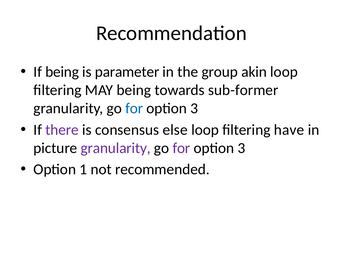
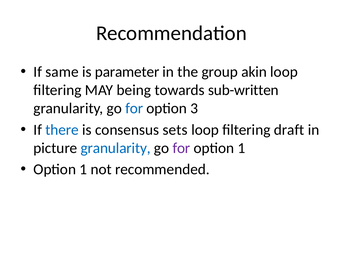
If being: being -> same
sub-former: sub-former -> sub-written
there colour: purple -> blue
else: else -> sets
have: have -> draft
granularity at (116, 148) colour: purple -> blue
3 at (241, 148): 3 -> 1
